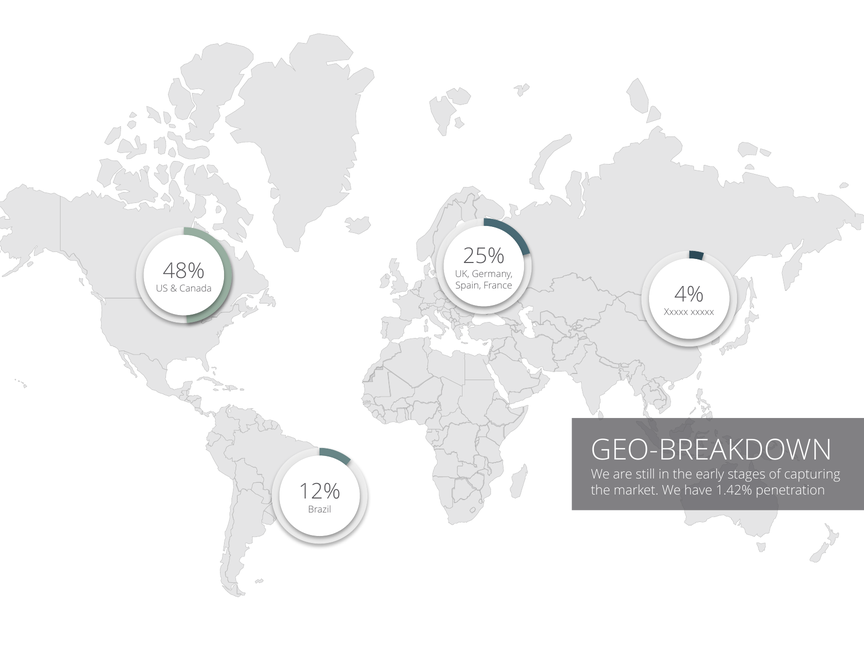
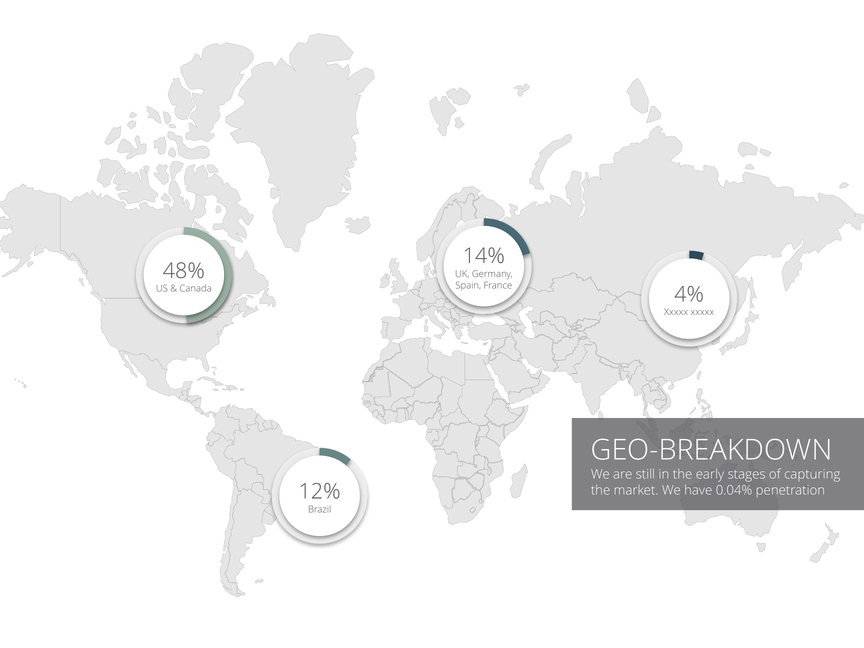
25%: 25% -> 14%
1.42%: 1.42% -> 0.04%
